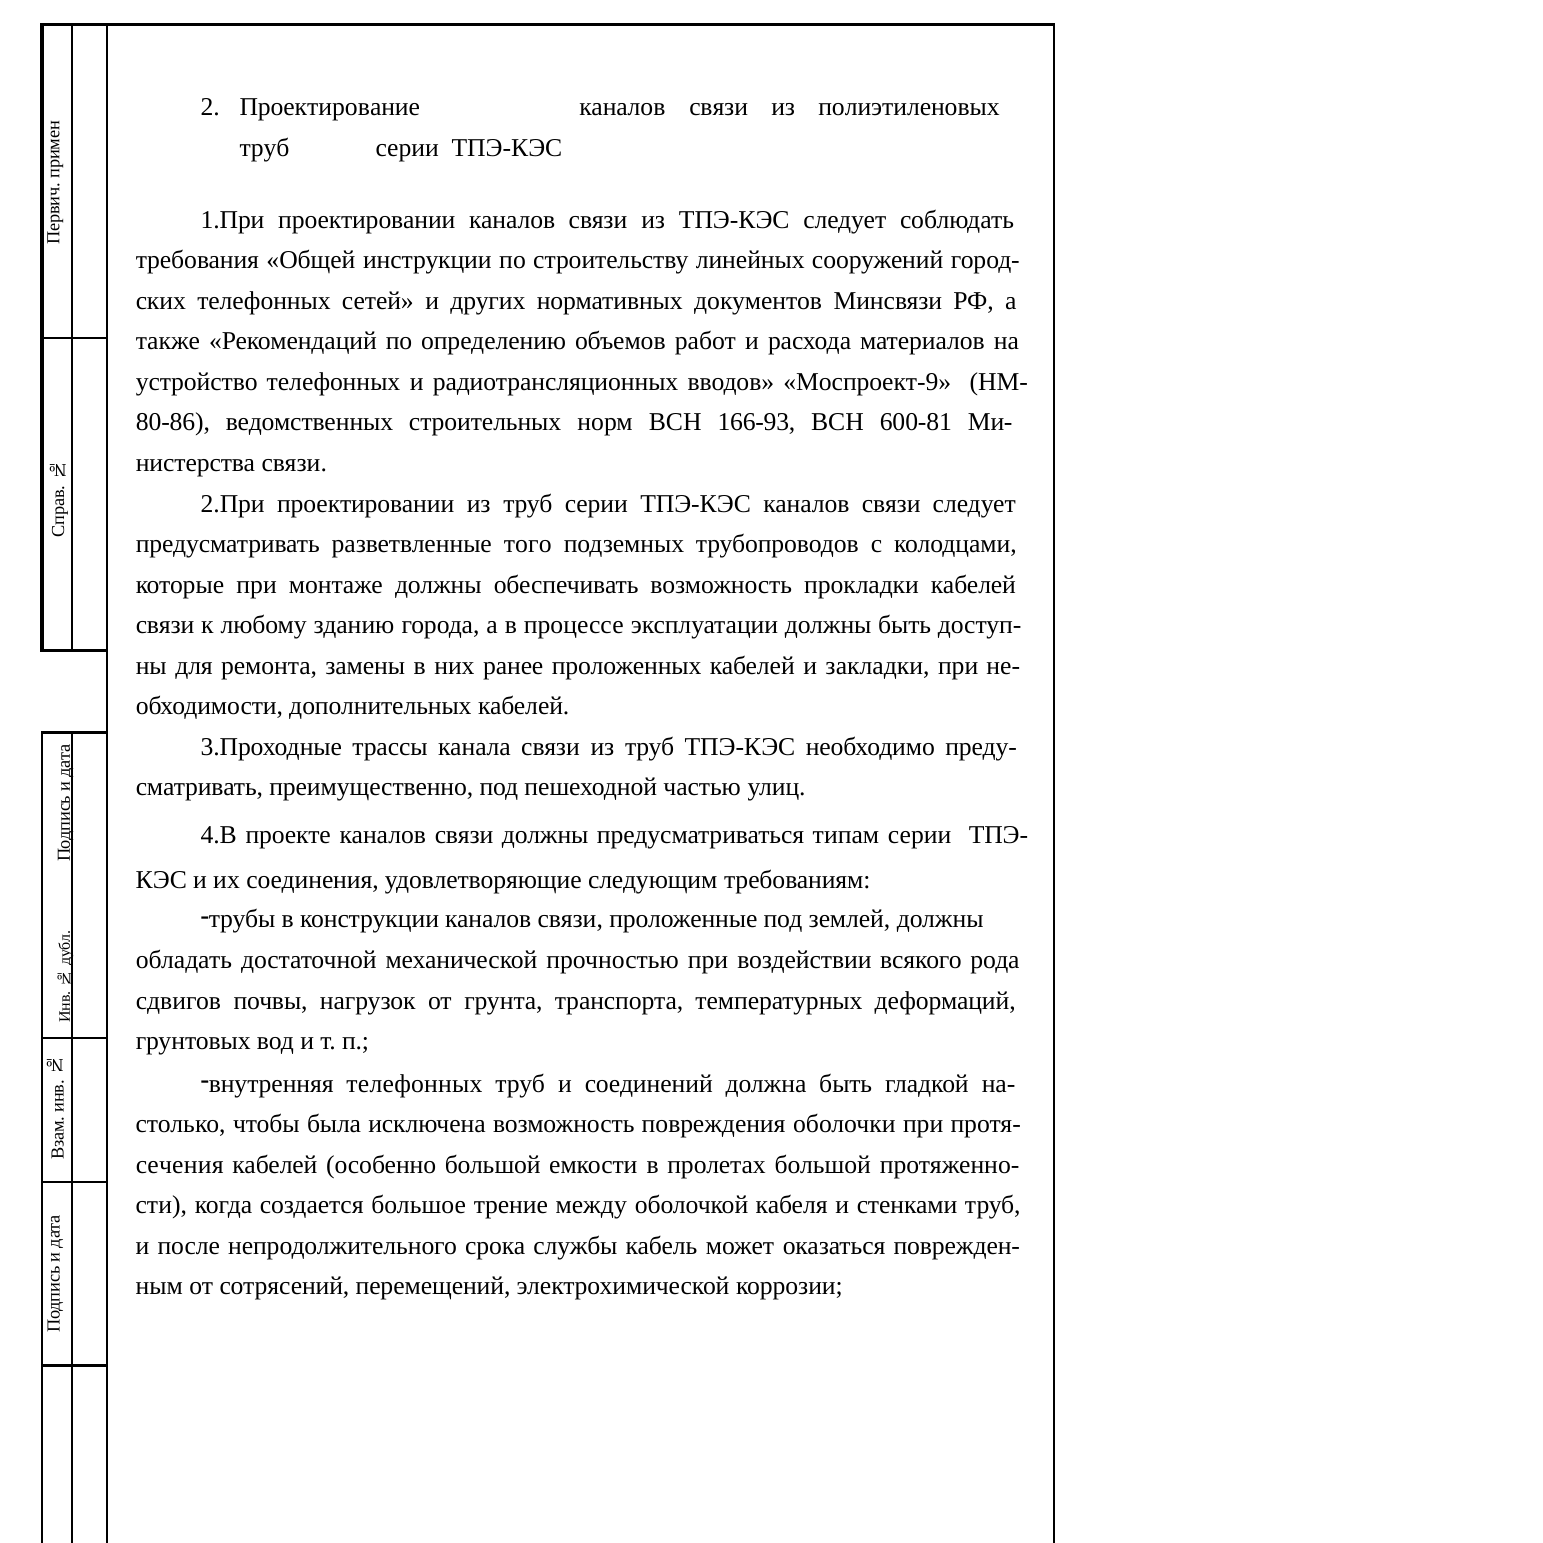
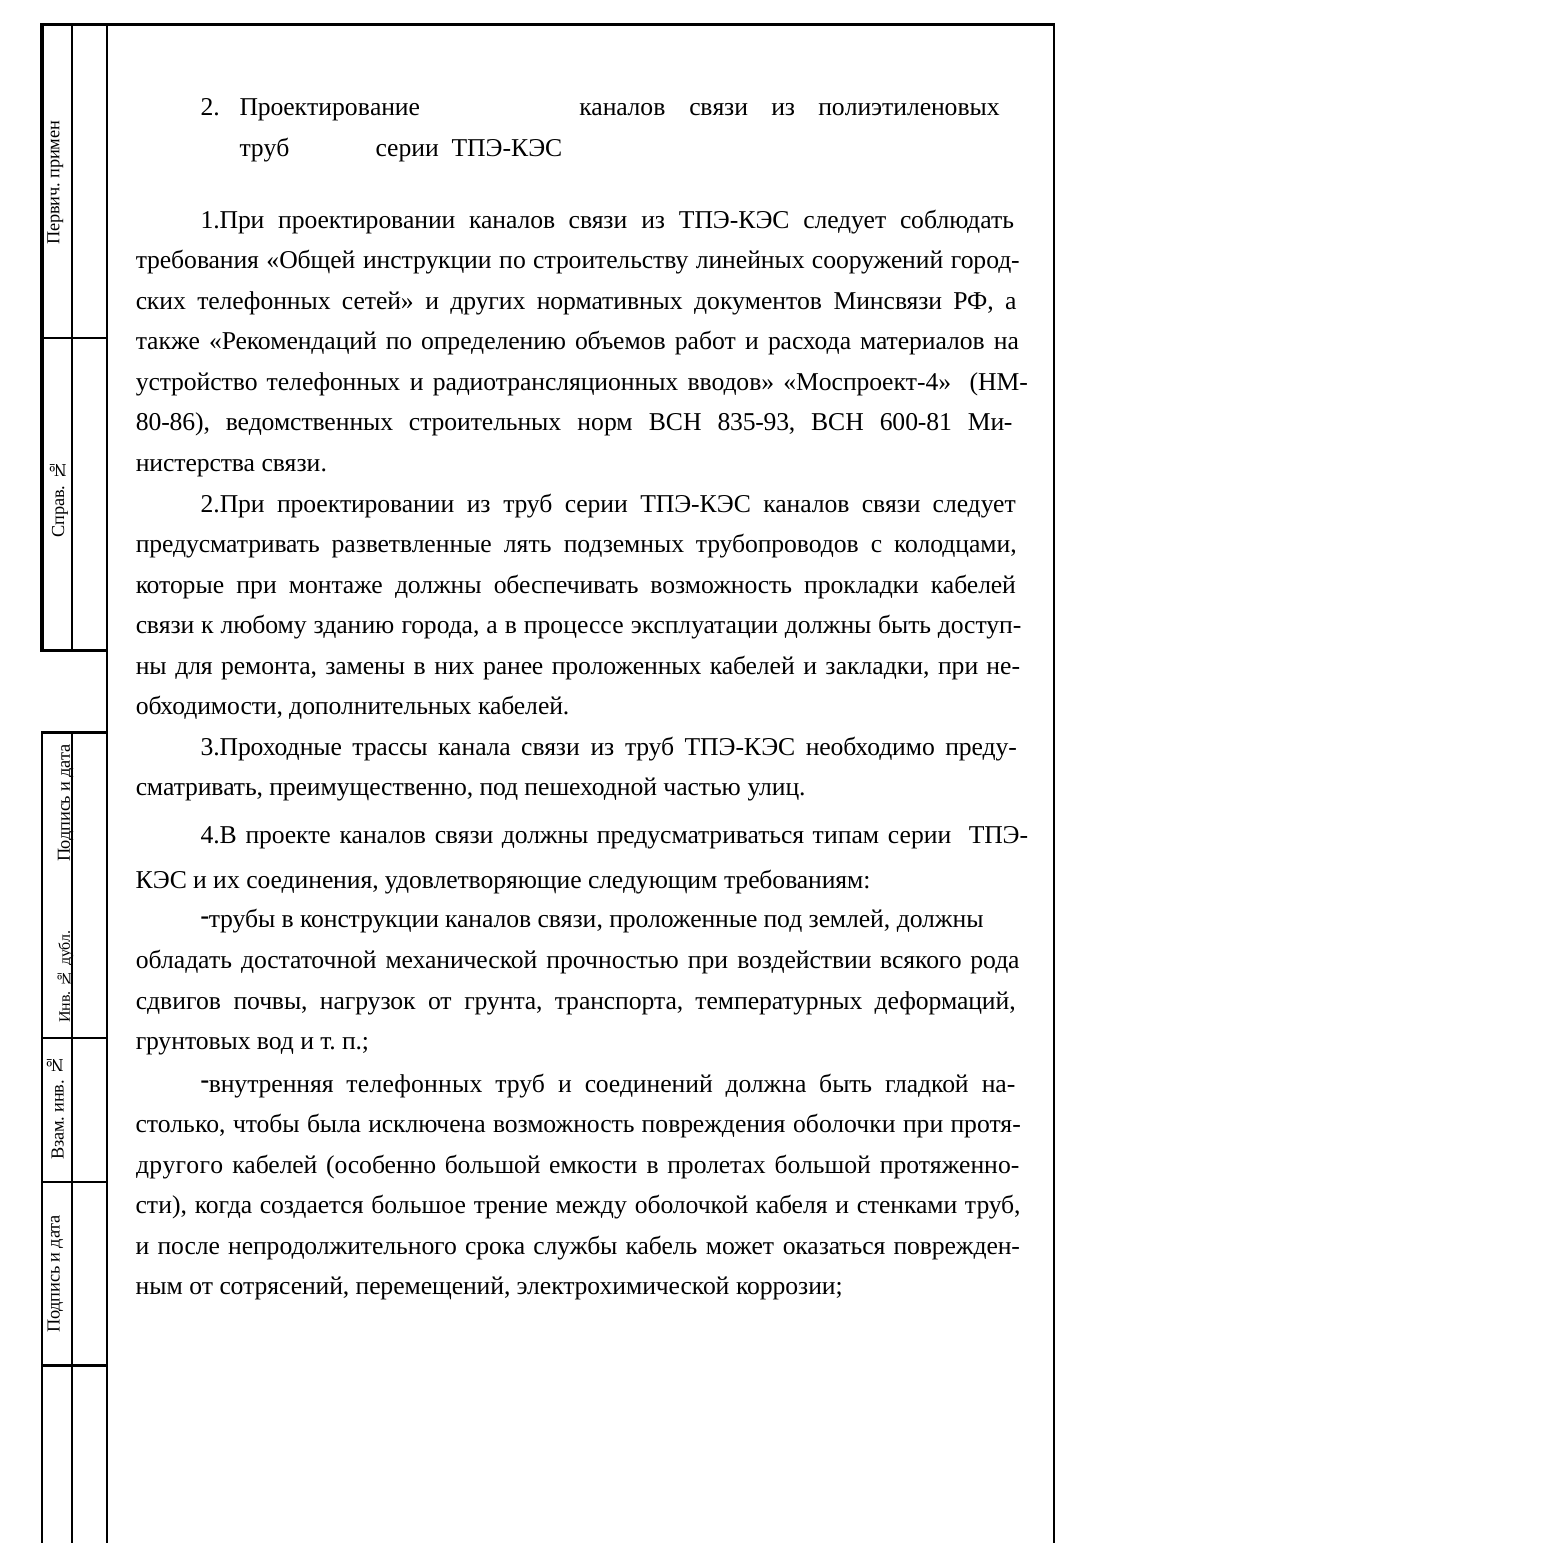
Моспроект-9: Моспроект-9 -> Моспроект-4
166-93: 166-93 -> 835-93
того: того -> лять
сечения: сечения -> другого
